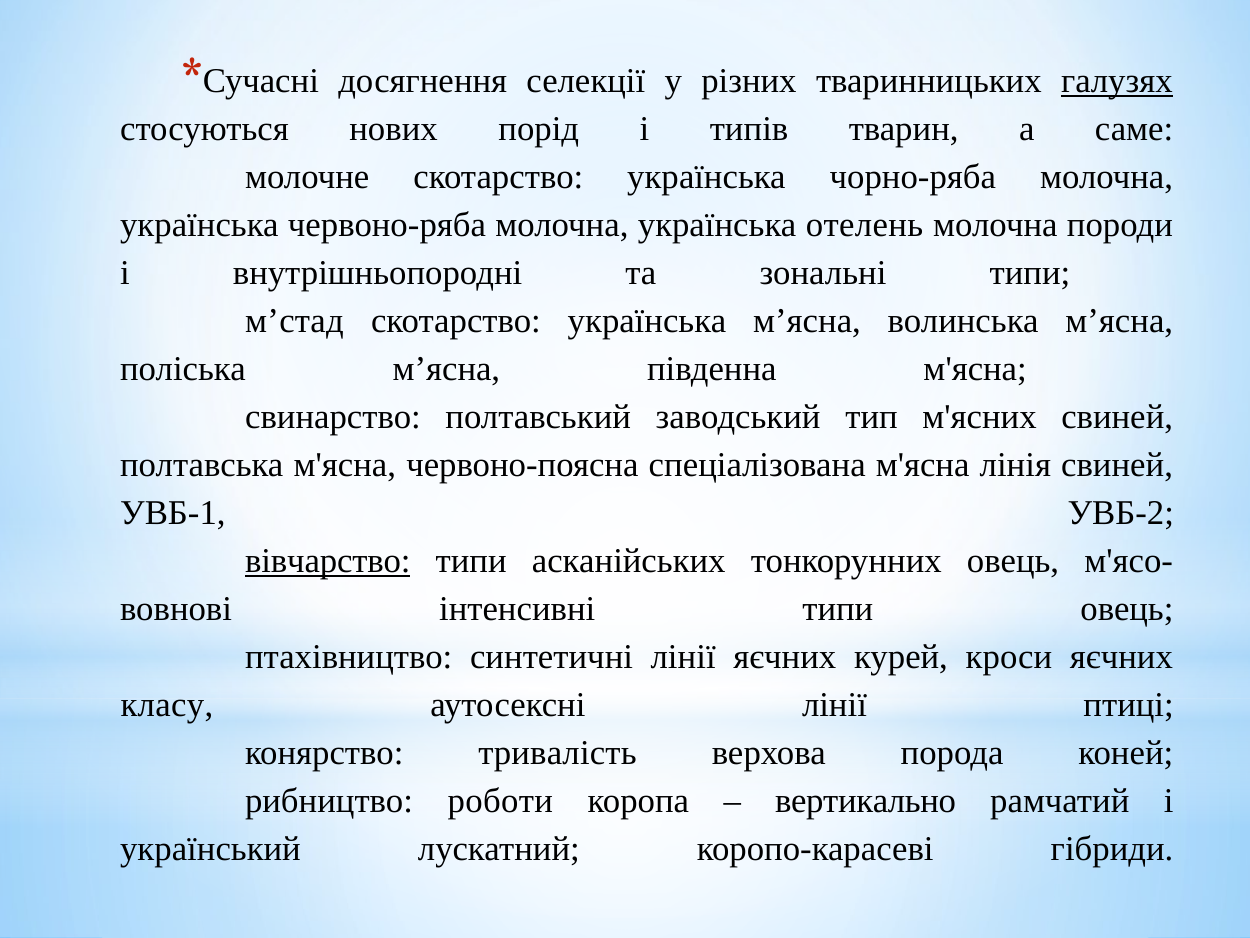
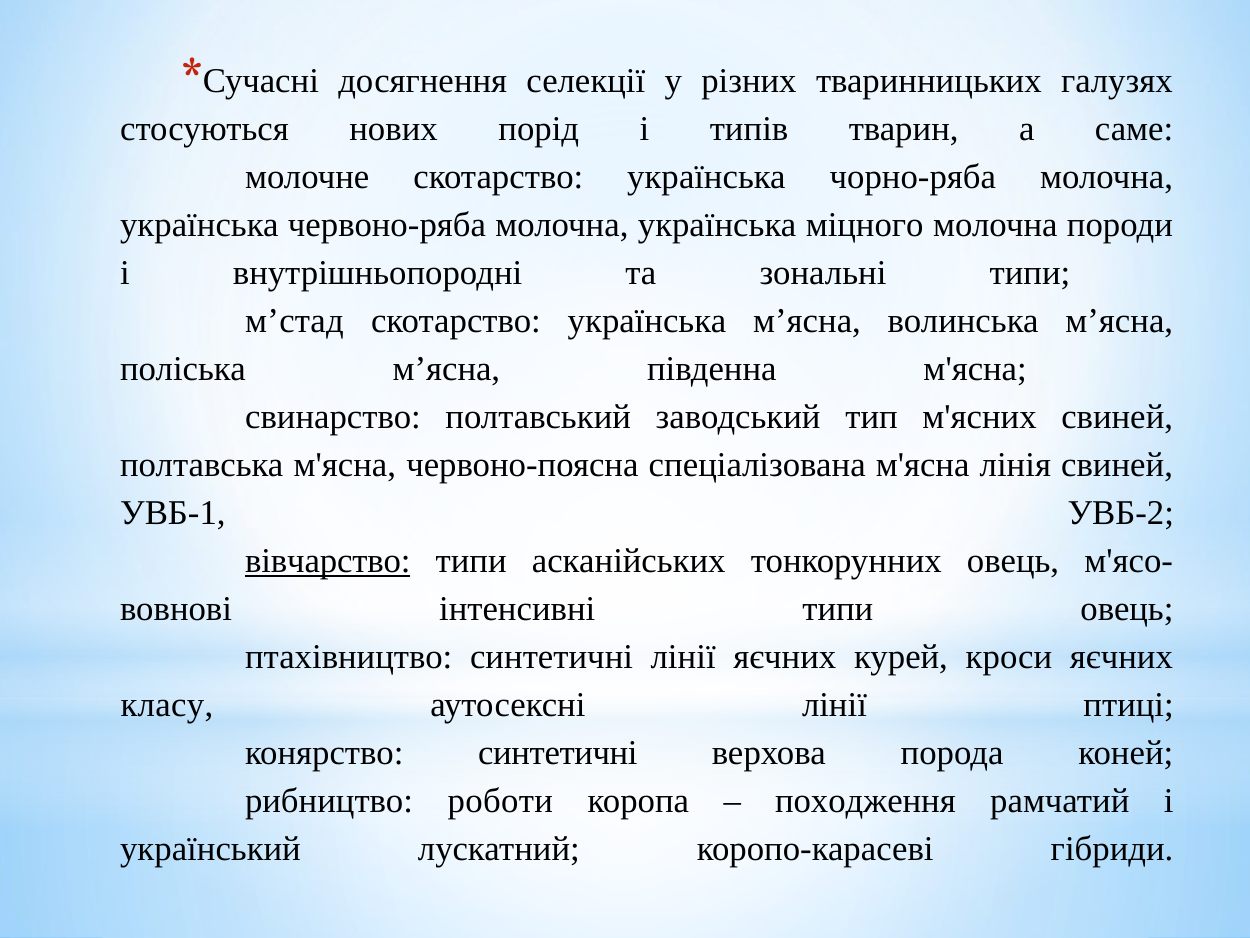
галузях underline: present -> none
отелень: отелень -> міцного
конярство тривалість: тривалість -> синтетичні
вертикально: вертикально -> походження
